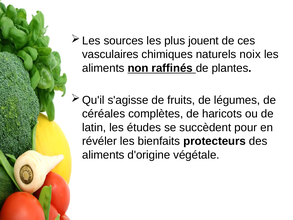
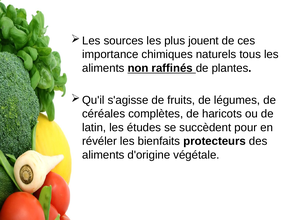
vasculaires: vasculaires -> importance
noix: noix -> tous
